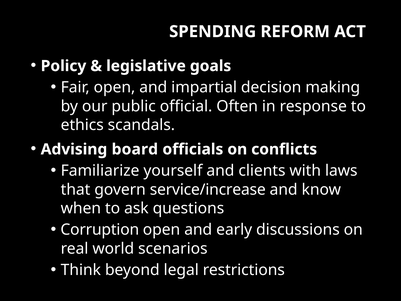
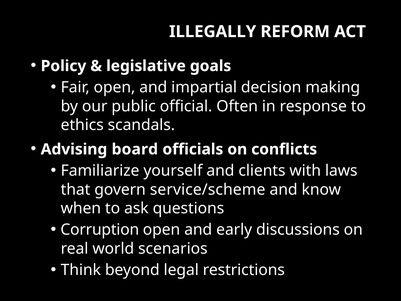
SPENDING: SPENDING -> ILLEGALLY
service/increase: service/increase -> service/scheme
